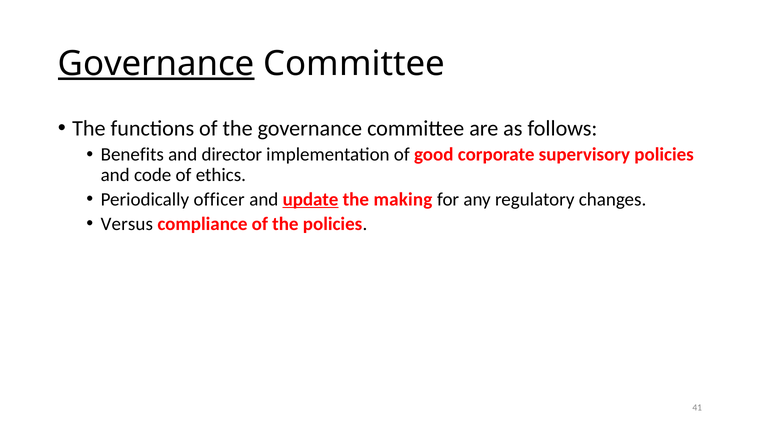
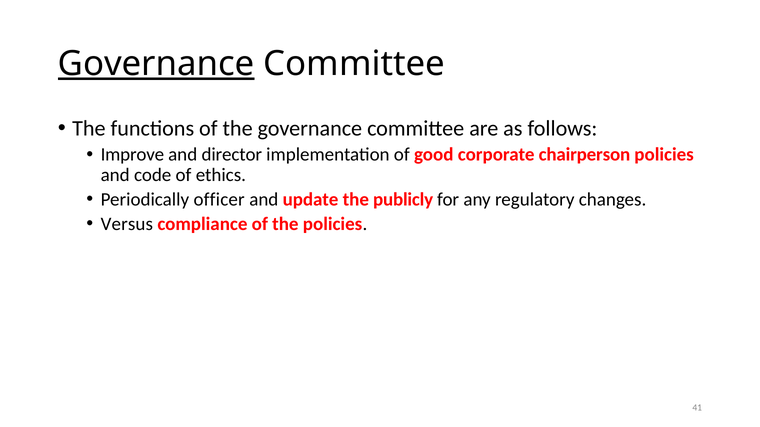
Benefits: Benefits -> Improve
supervisory: supervisory -> chairperson
update underline: present -> none
making: making -> publicly
